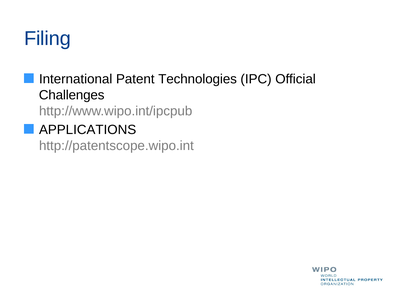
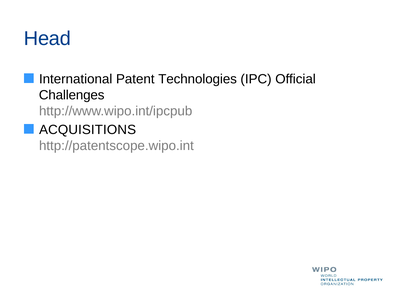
Filing: Filing -> Head
APPLICATIONS: APPLICATIONS -> ACQUISITIONS
